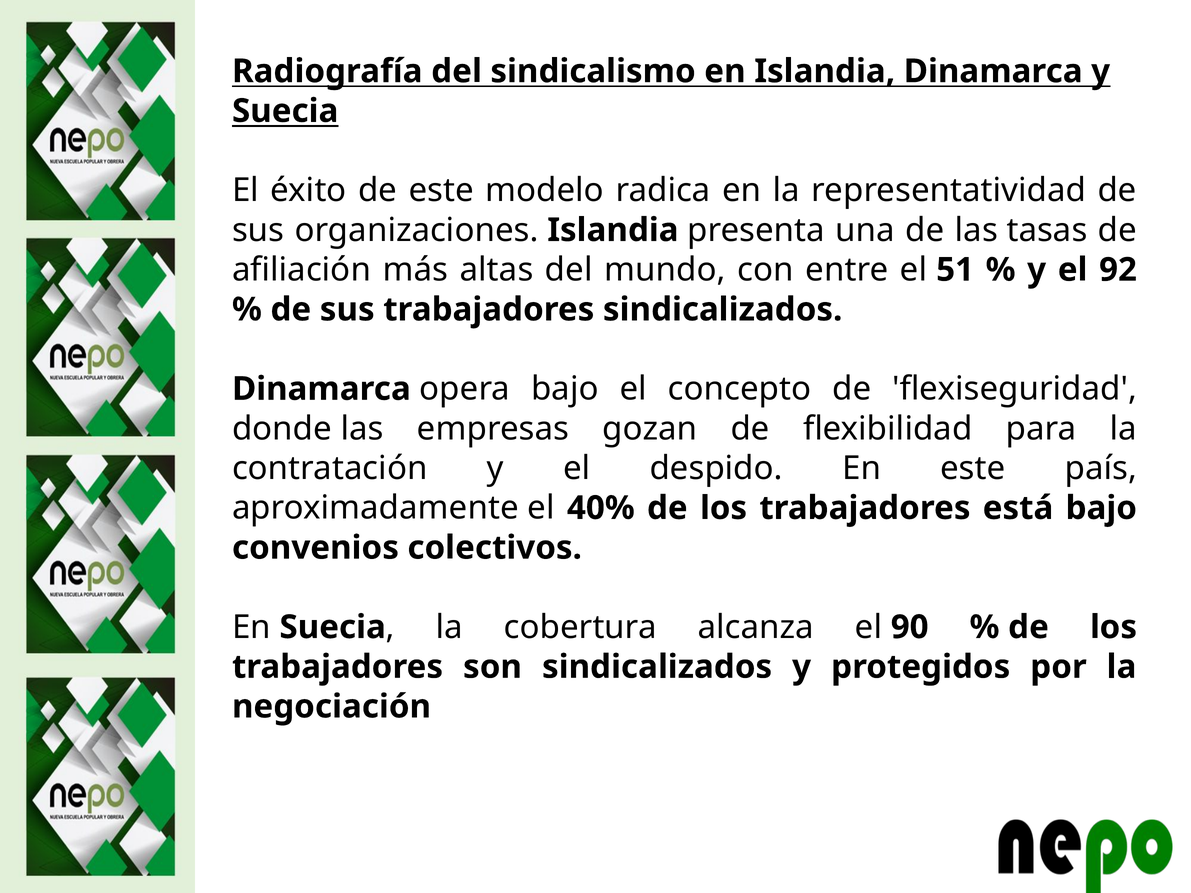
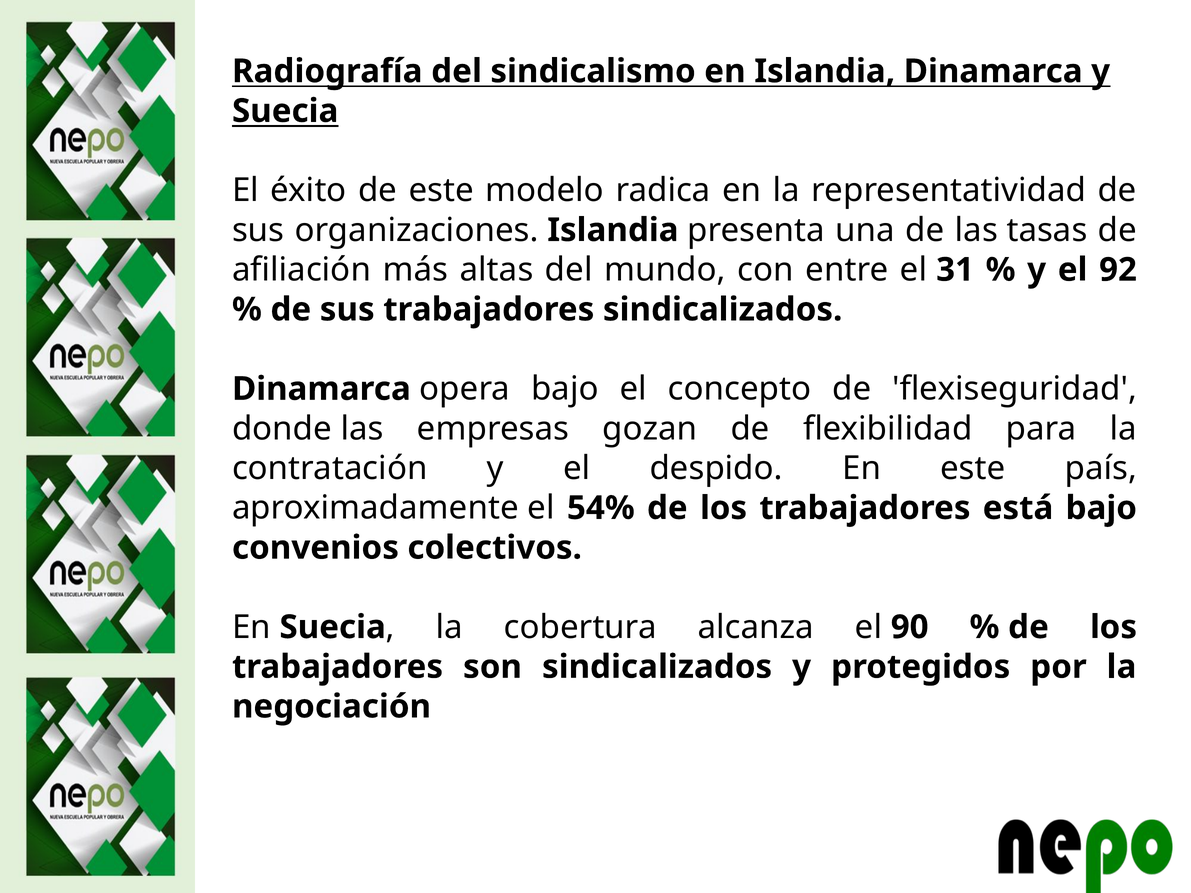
51: 51 -> 31
40%: 40% -> 54%
